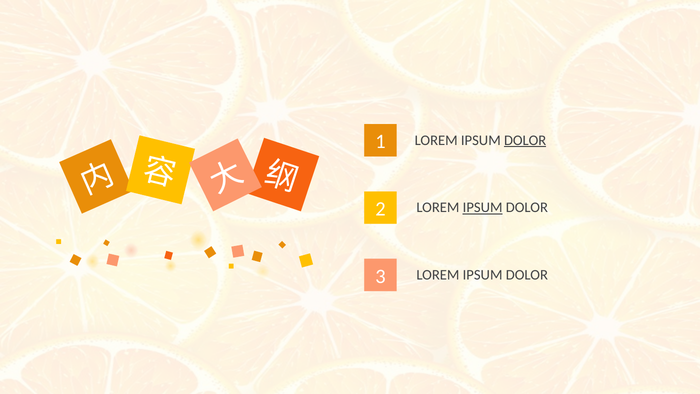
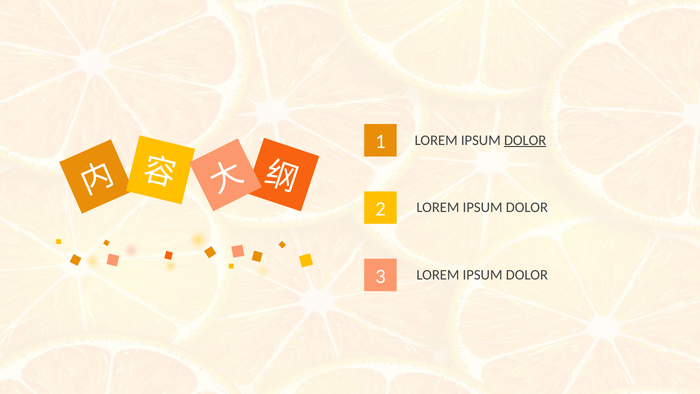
IPSUM at (483, 207) underline: present -> none
